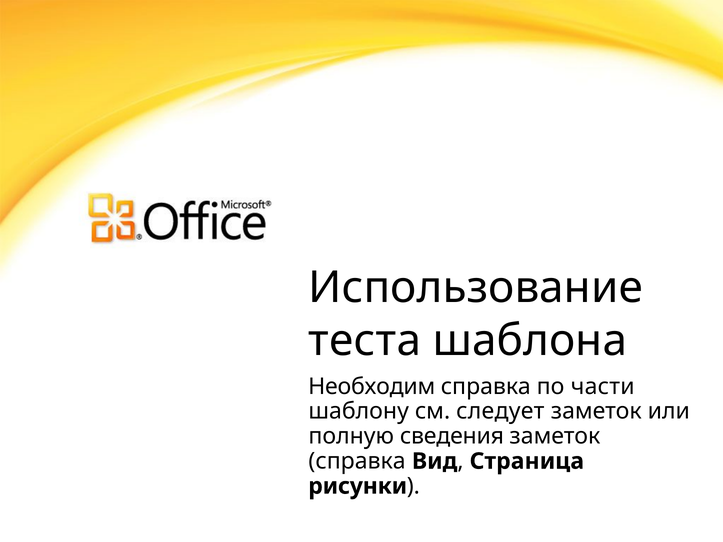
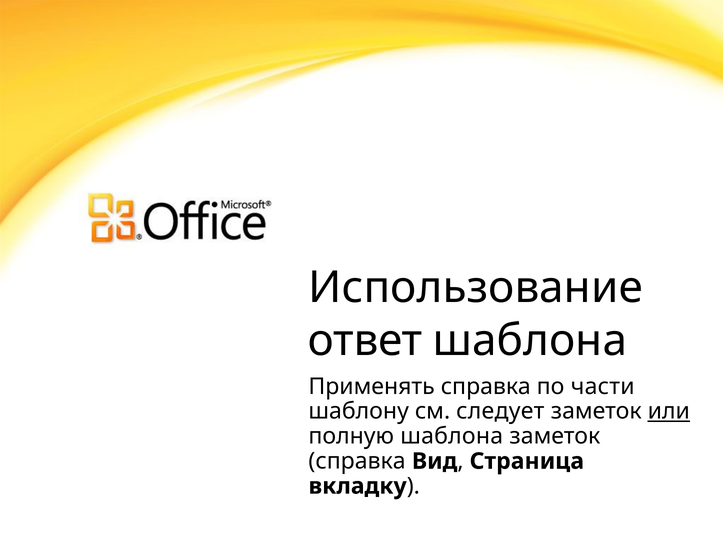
теста: теста -> ответ
Необходим: Необходим -> Применять
или underline: none -> present
полную сведения: сведения -> шаблона
рисунки: рисунки -> вкладку
